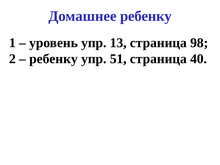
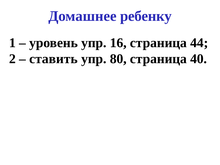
13: 13 -> 16
98: 98 -> 44
ребенку at (53, 59): ребенку -> ставить
51: 51 -> 80
